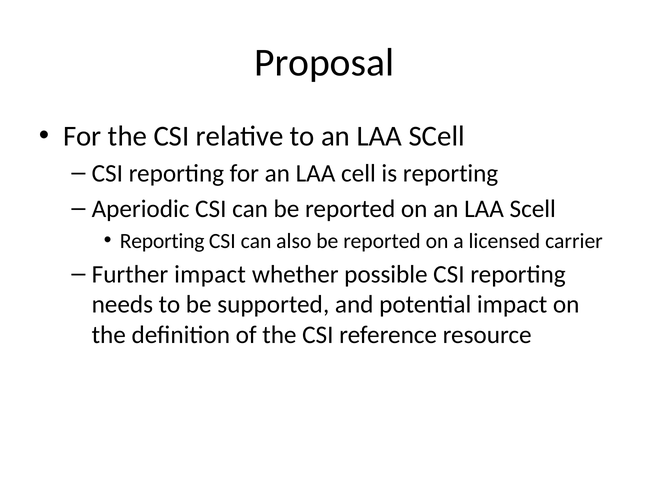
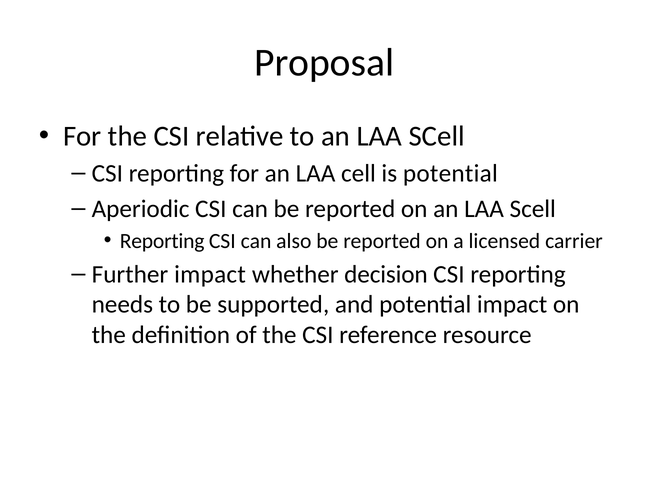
is reporting: reporting -> potential
possible: possible -> decision
